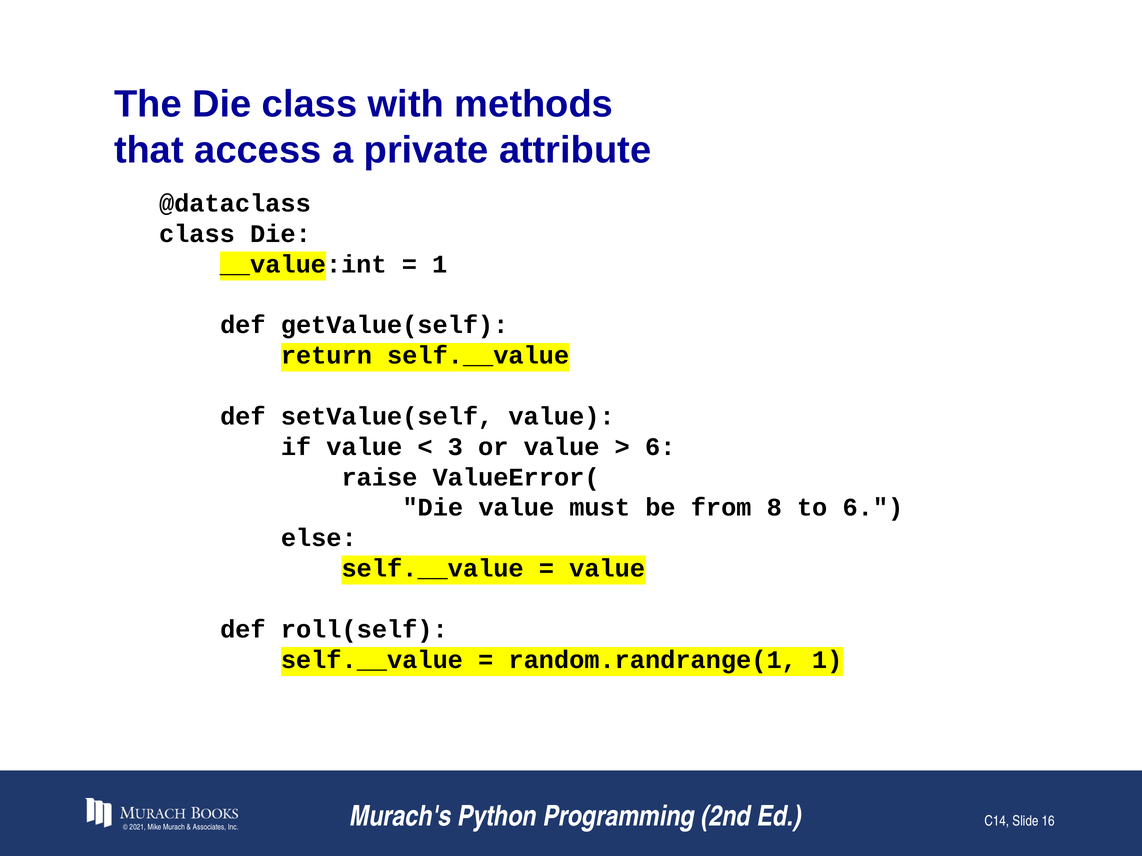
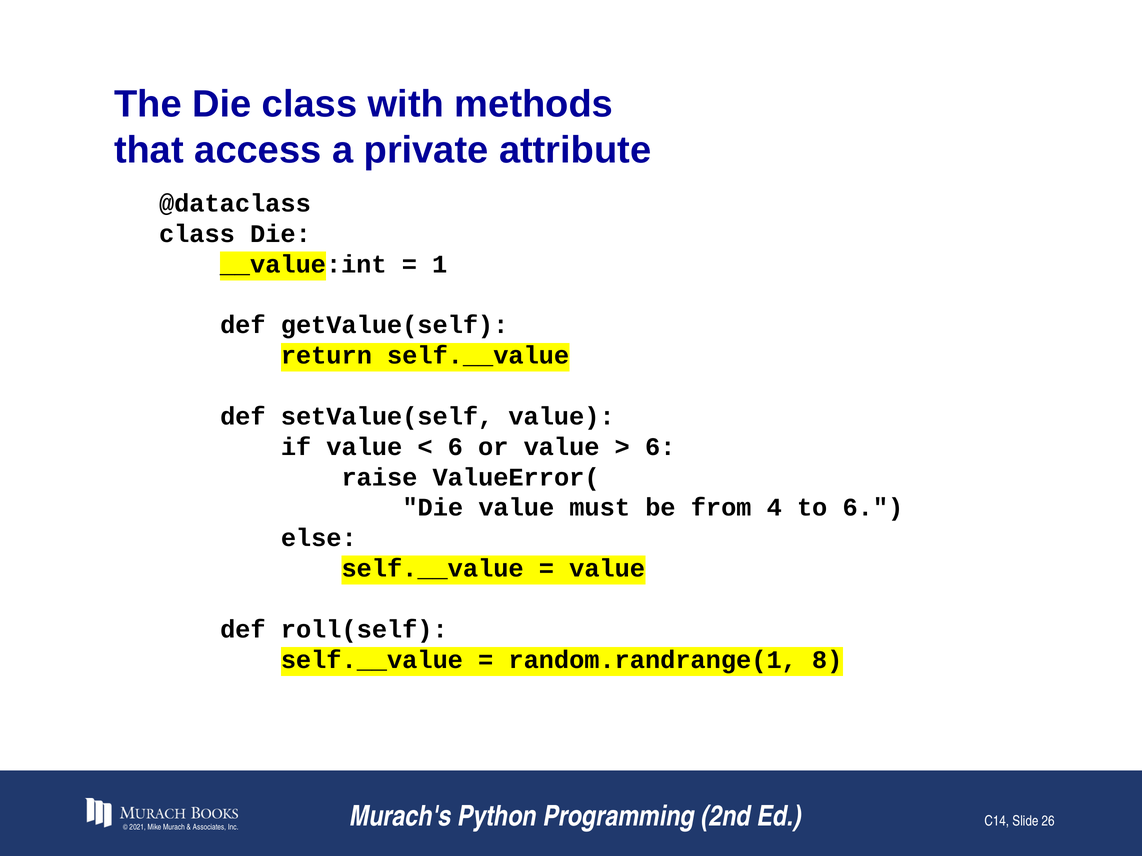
3 at (455, 447): 3 -> 6
8: 8 -> 4
random.randrange(1 1: 1 -> 8
16: 16 -> 26
